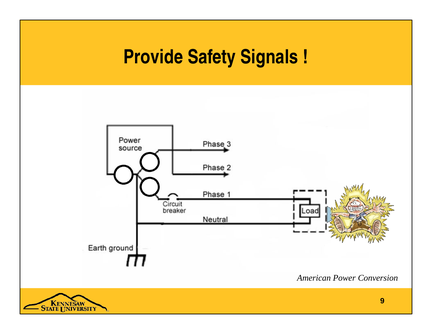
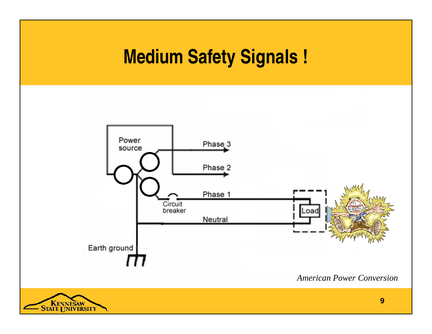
Provide: Provide -> Medium
